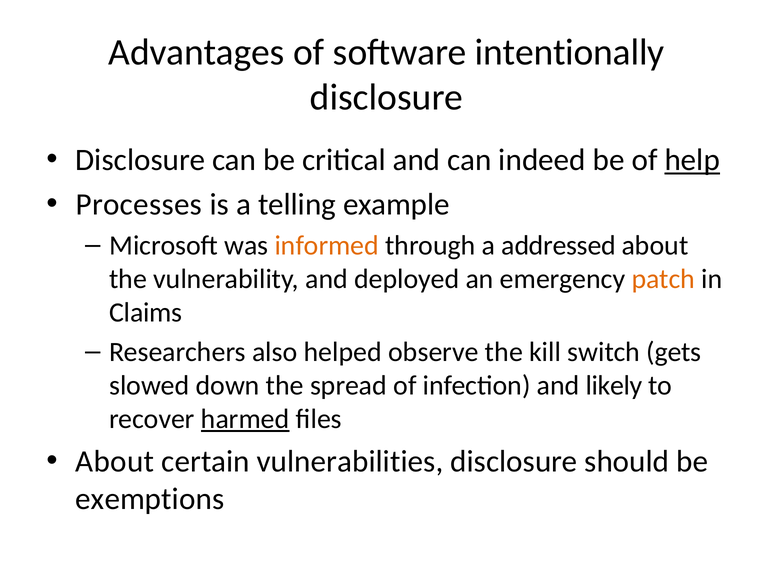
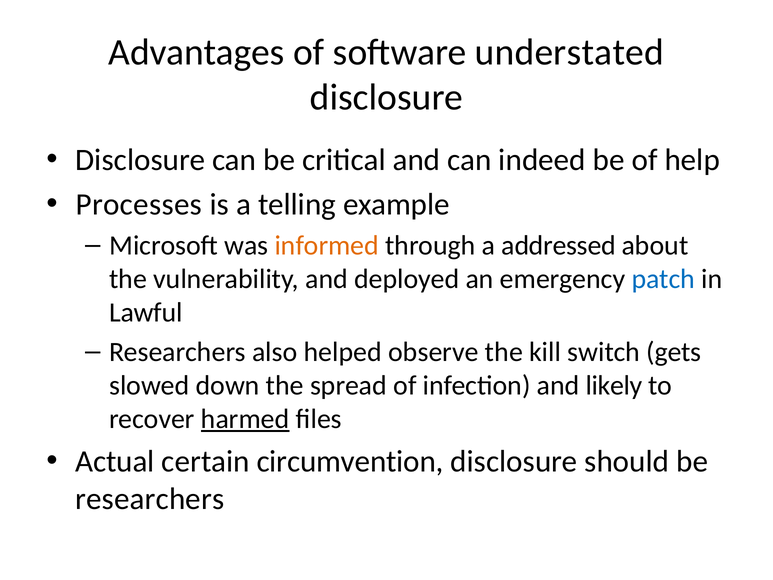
intentionally: intentionally -> understated
help underline: present -> none
patch colour: orange -> blue
Claims: Claims -> Lawful
About at (115, 461): About -> Actual
vulnerabilities: vulnerabilities -> circumvention
exemptions at (150, 499): exemptions -> researchers
